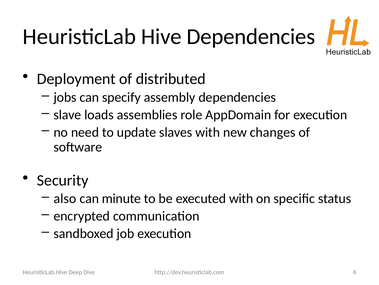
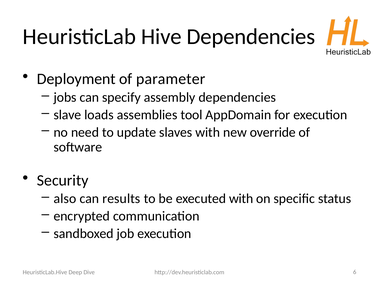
distributed: distributed -> parameter
role: role -> tool
changes: changes -> override
minute: minute -> results
